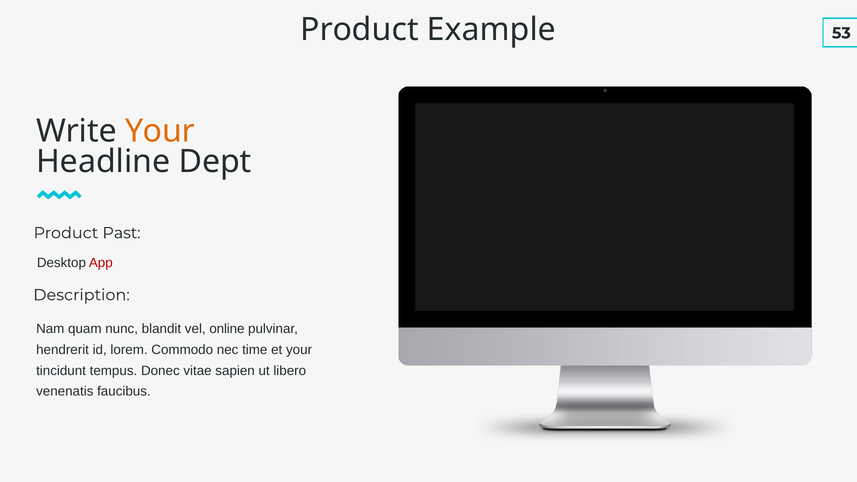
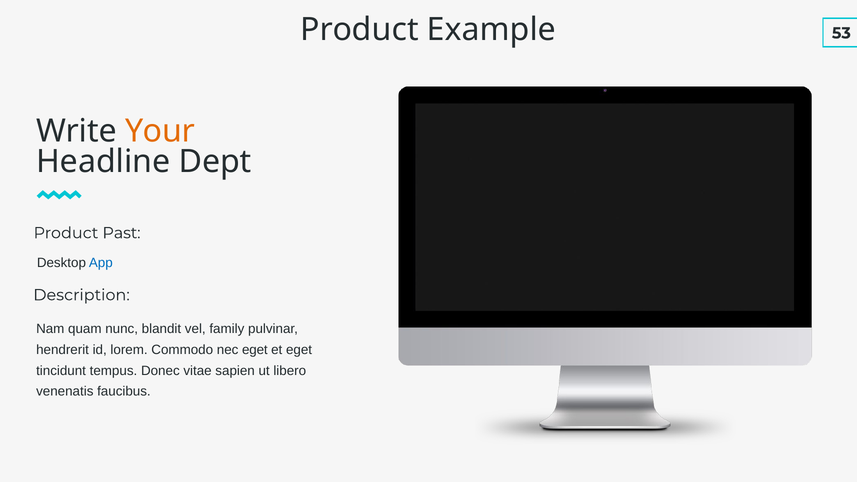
App colour: red -> blue
online: online -> family
nec time: time -> eget
et your: your -> eget
